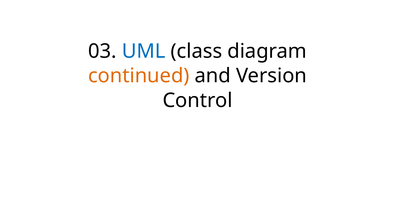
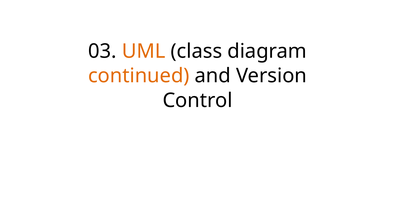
UML colour: blue -> orange
